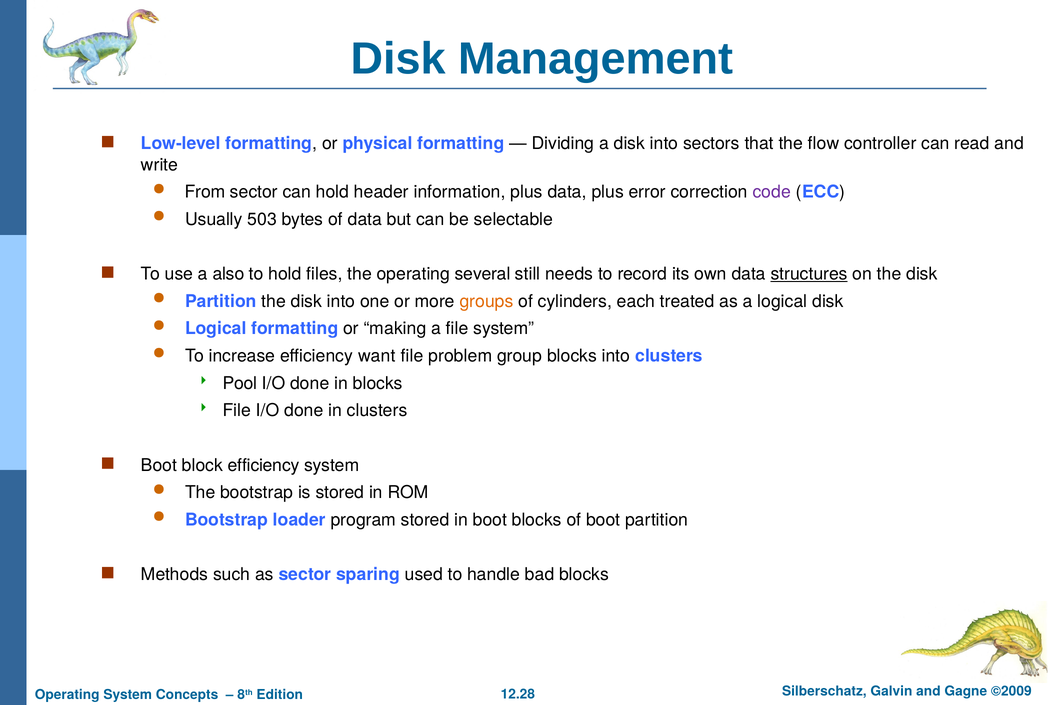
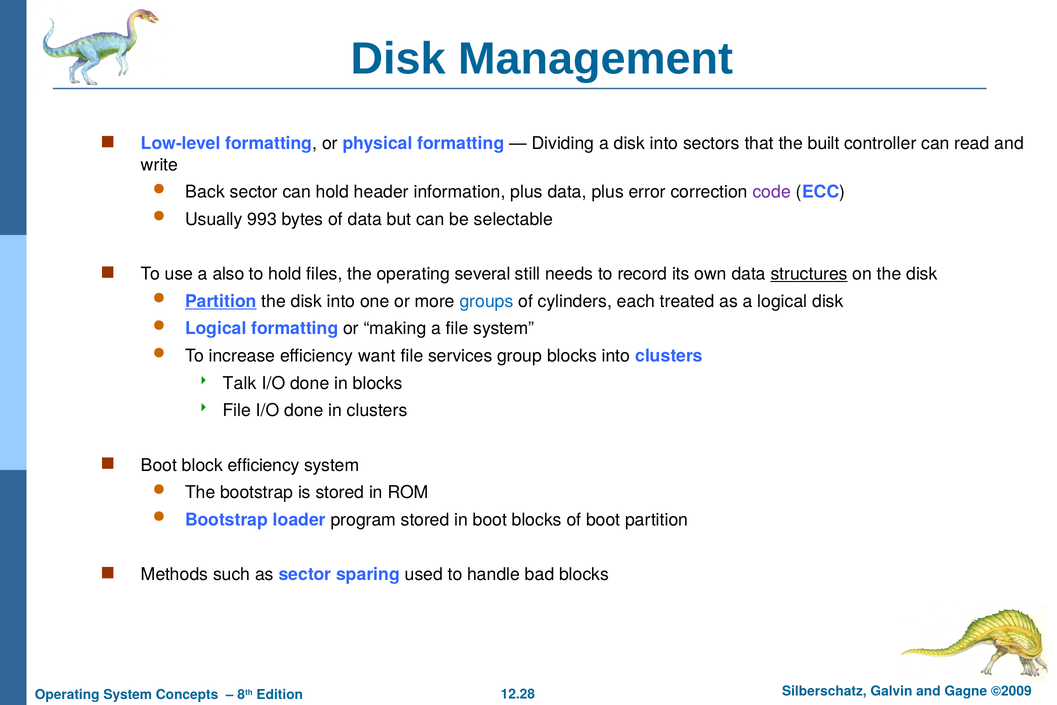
flow: flow -> built
From: From -> Back
503: 503 -> 993
Partition at (221, 301) underline: none -> present
groups colour: orange -> blue
problem: problem -> services
Pool: Pool -> Talk
